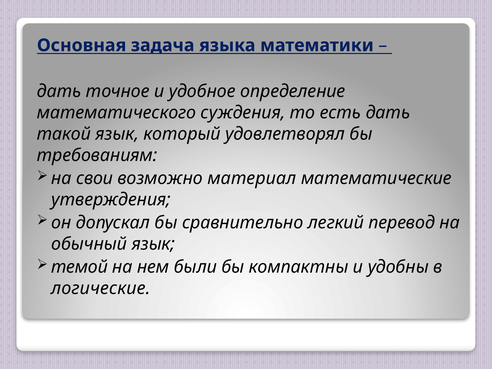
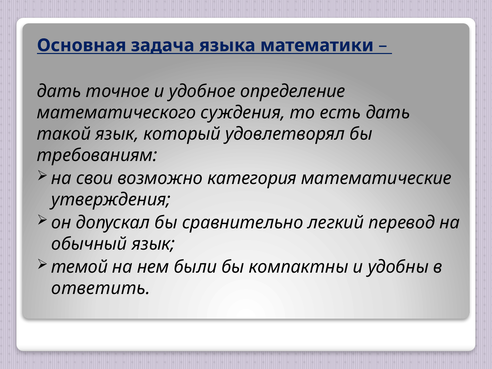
материал: материал -> категория
логические: логические -> ответить
